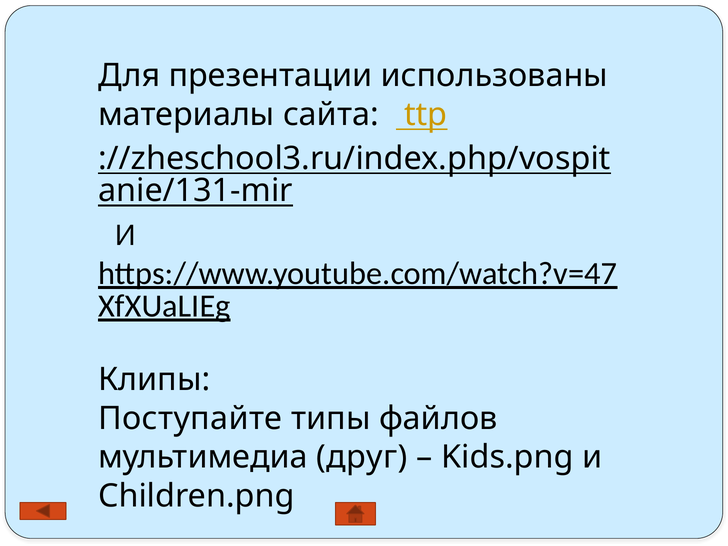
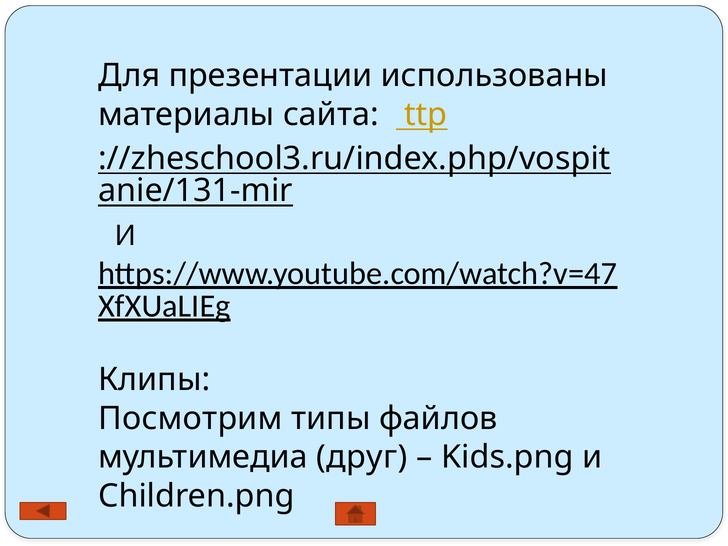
Поступайте: Поступайте -> Посмотрим
